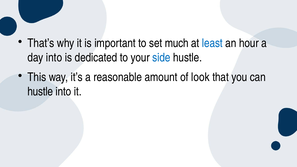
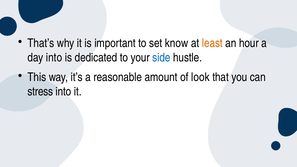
much: much -> know
least colour: blue -> orange
hustle at (40, 92): hustle -> stress
